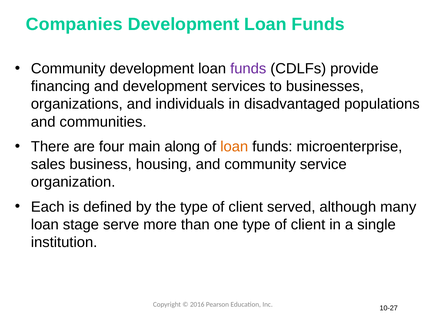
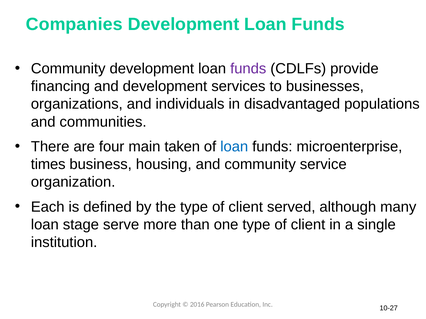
along: along -> taken
loan at (234, 147) colour: orange -> blue
sales: sales -> times
